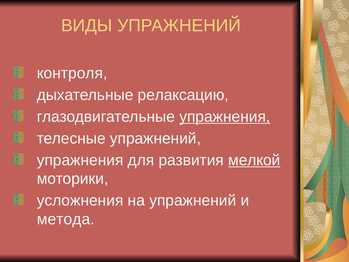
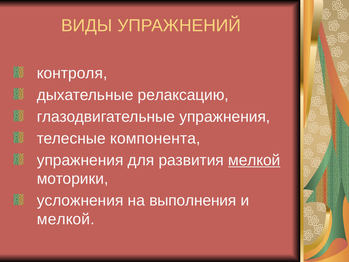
упражнения at (225, 117) underline: present -> none
телесные упражнений: упражнений -> компонента
на упражнений: упражнений -> выполнения
метода at (66, 219): метода -> мелкой
